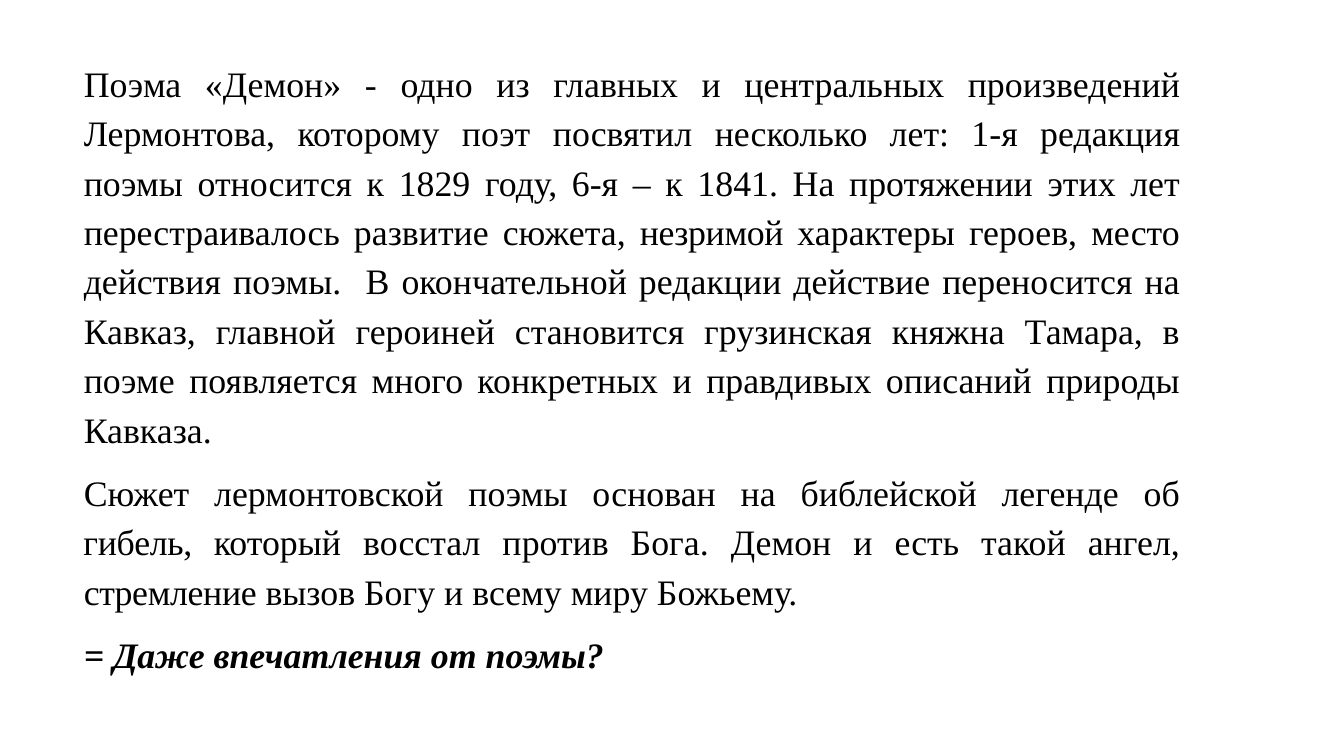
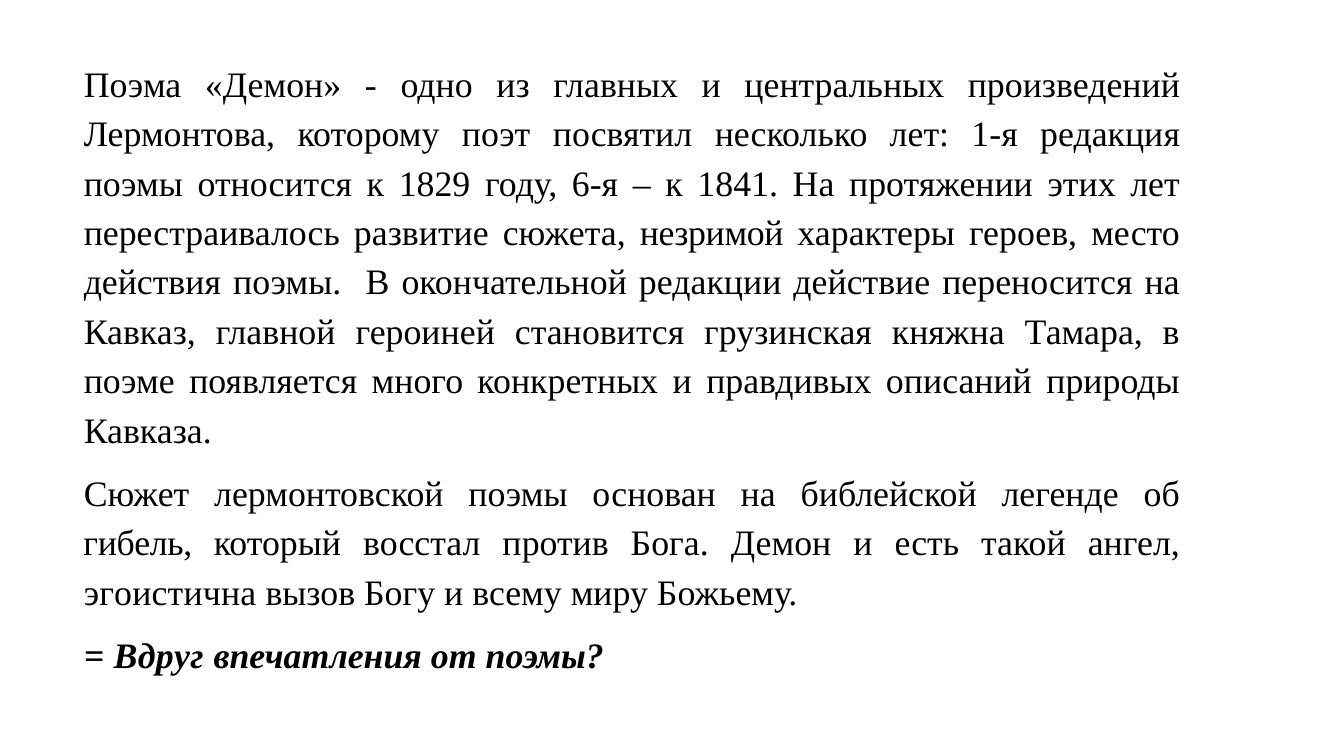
стремление: стремление -> эгоистична
Даже: Даже -> Вдруг
